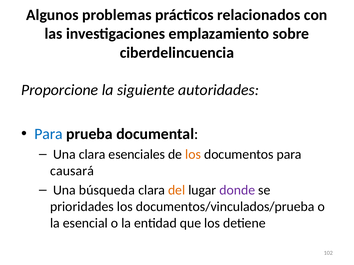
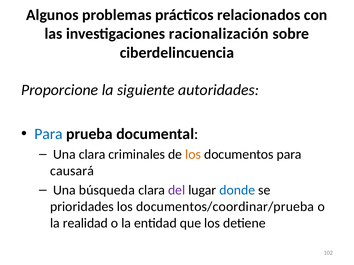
emplazamiento: emplazamiento -> racionalización
esenciales: esenciales -> criminales
del colour: orange -> purple
donde colour: purple -> blue
documentos/vinculados/prueba: documentos/vinculados/prueba -> documentos/coordinar/prueba
esencial: esencial -> realidad
